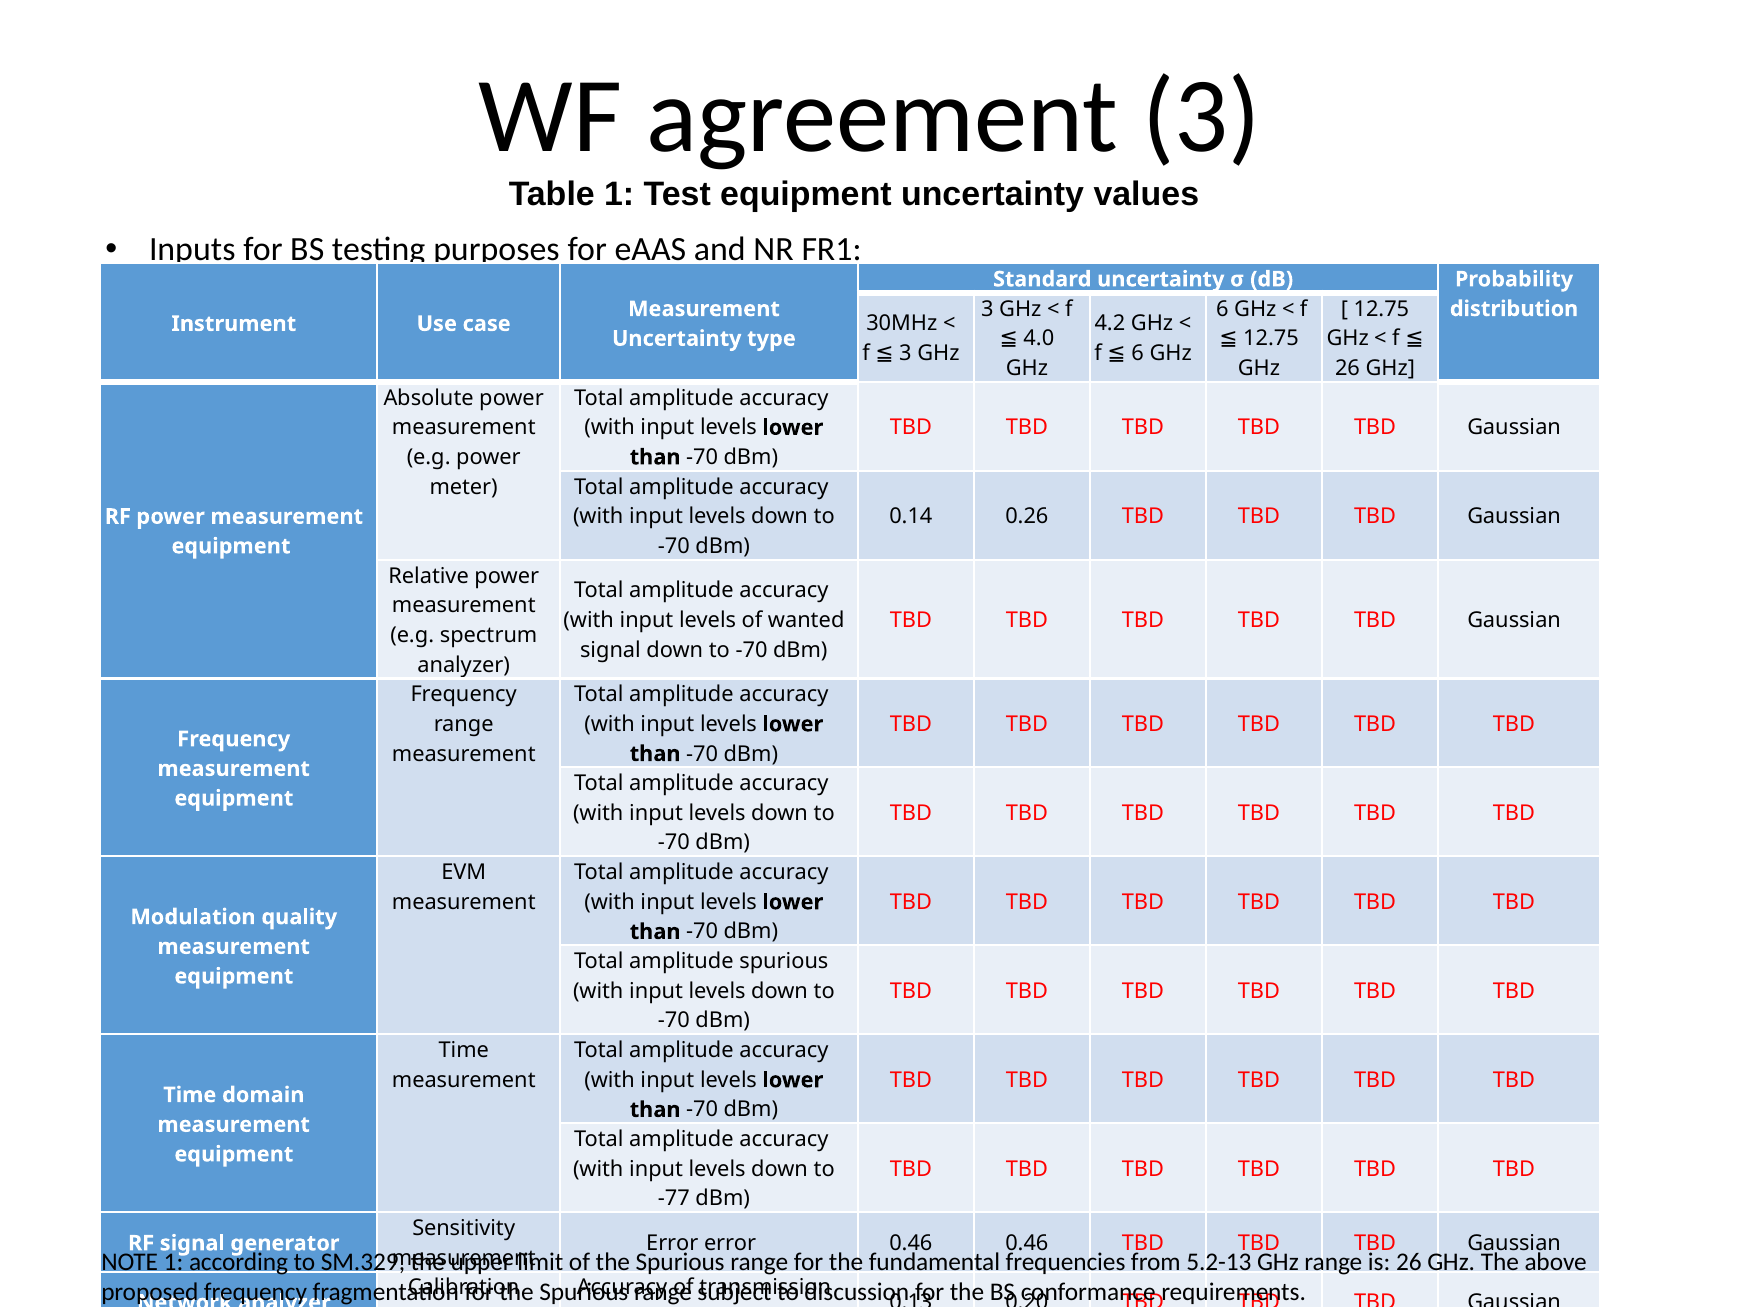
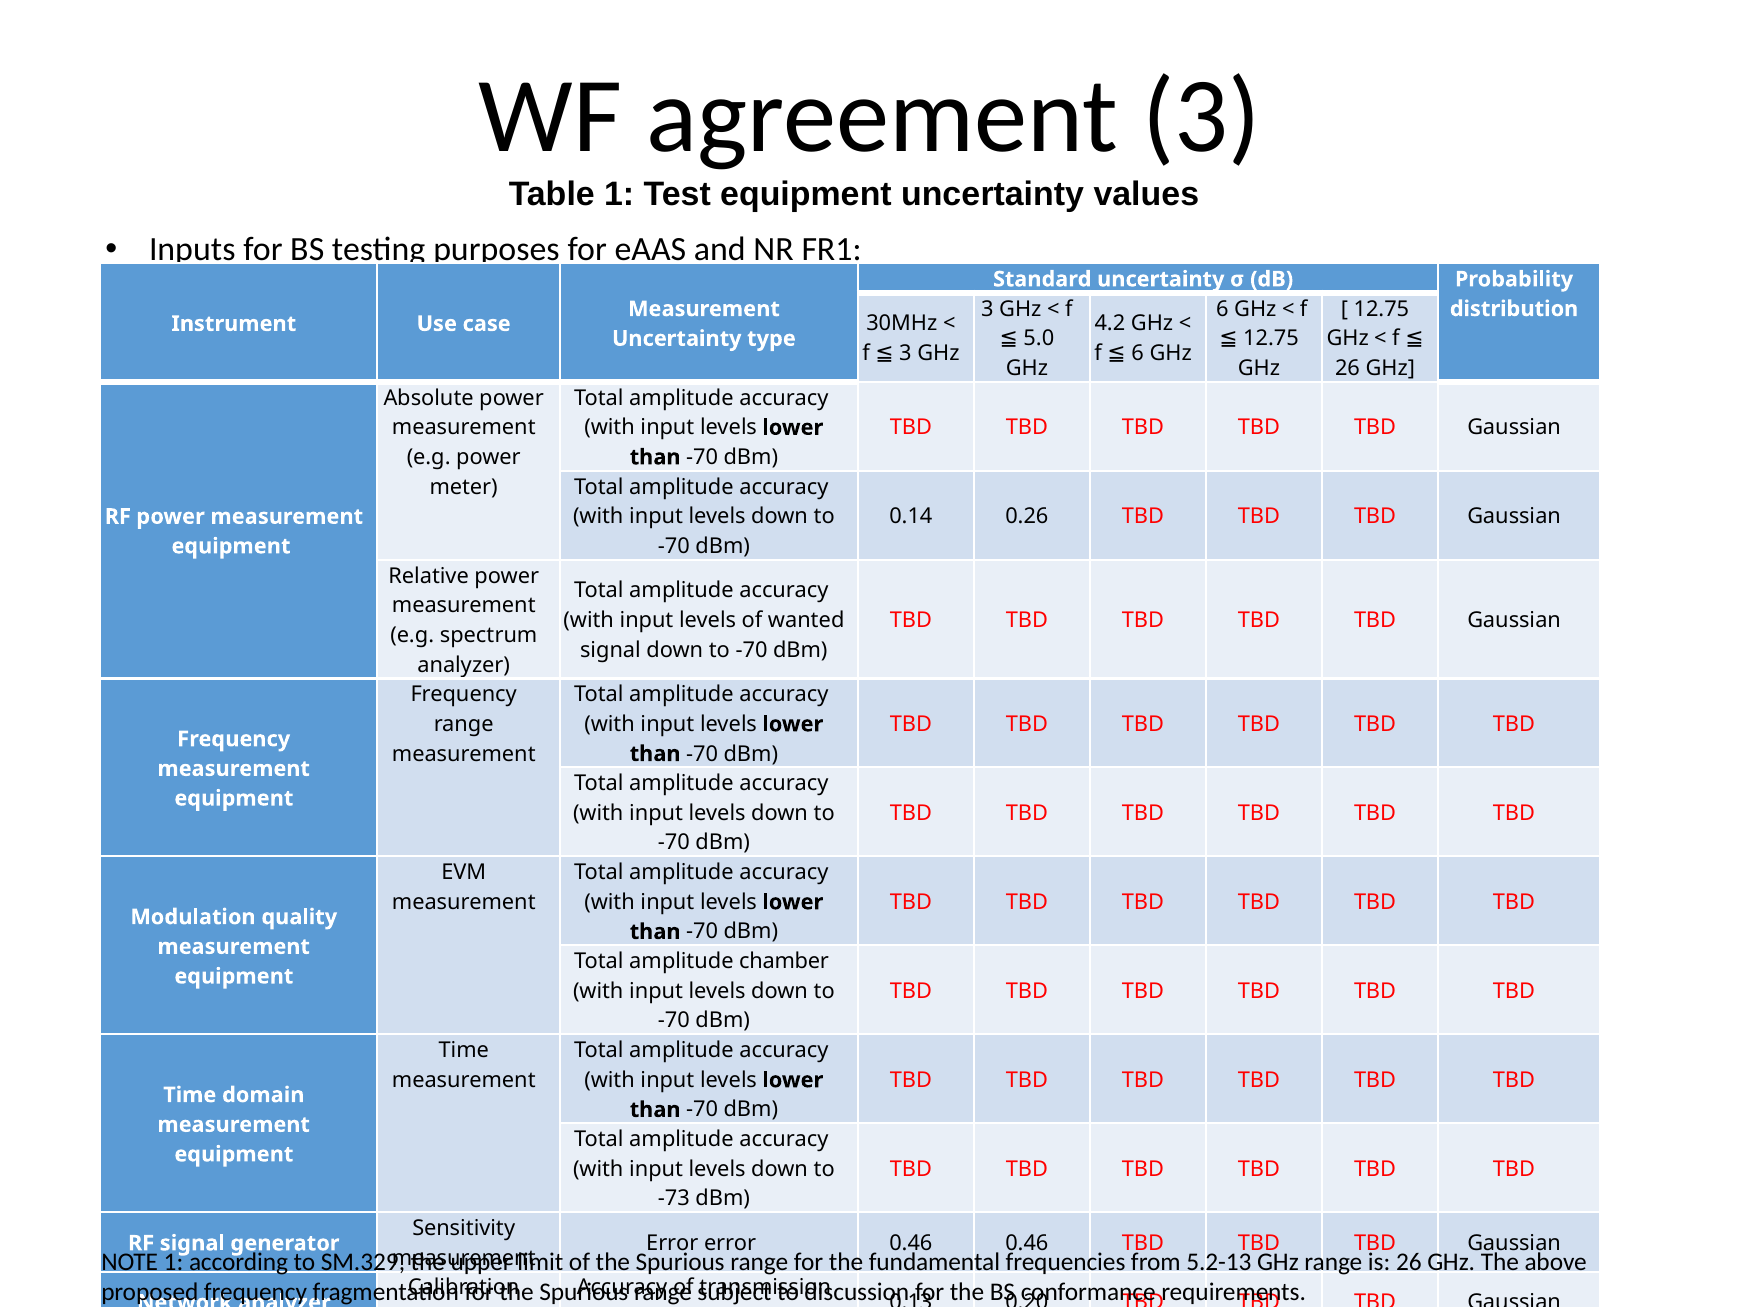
4.0: 4.0 -> 5.0
amplitude spurious: spurious -> chamber
‑77: ‑77 -> ‑73
